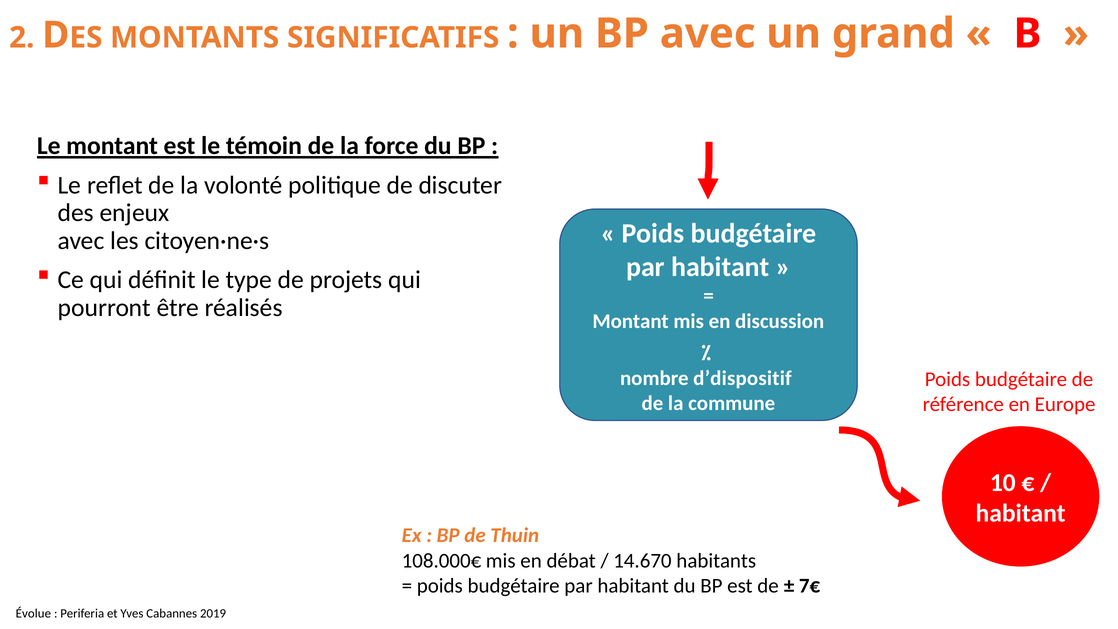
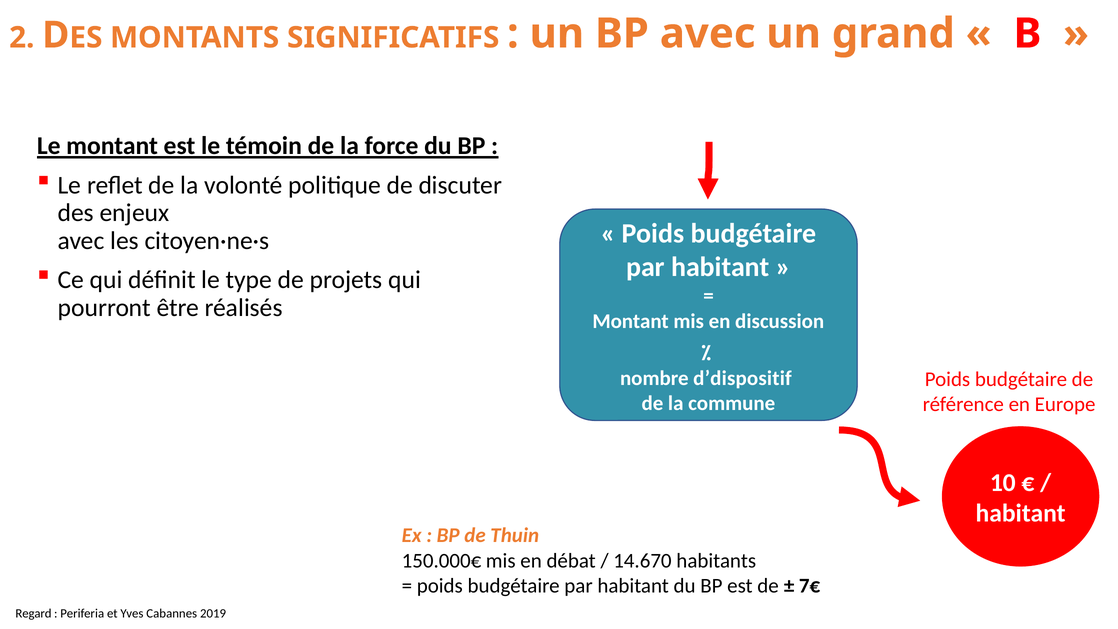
108.000€: 108.000€ -> 150.000€
Évolue: Évolue -> Regard
